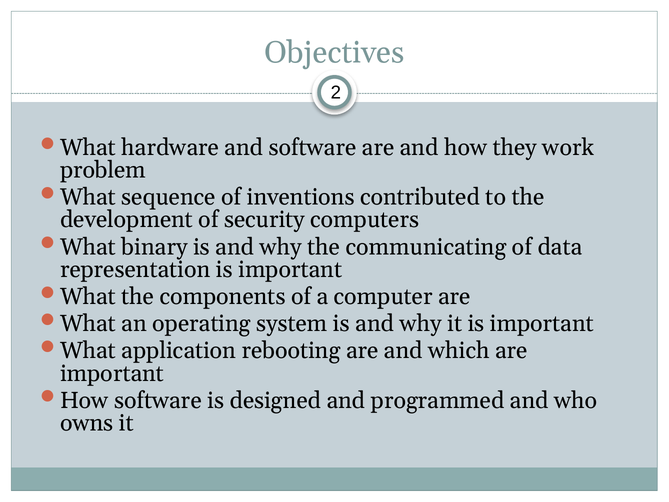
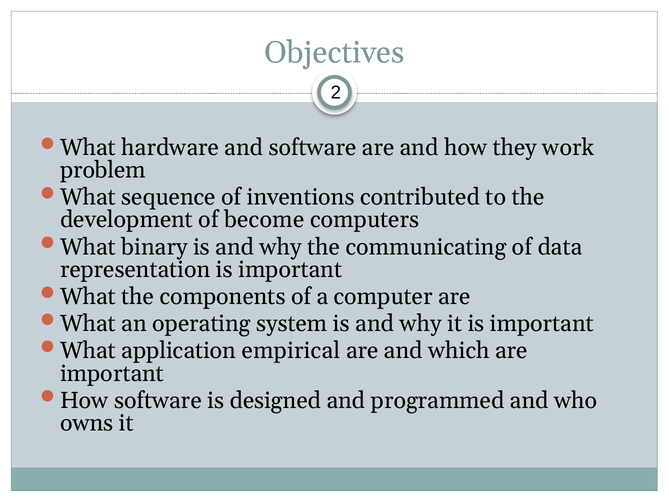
security: security -> become
rebooting: rebooting -> empirical
